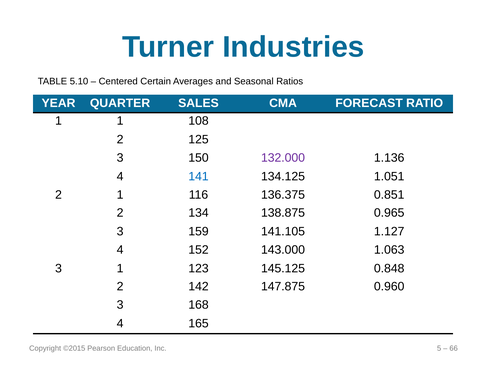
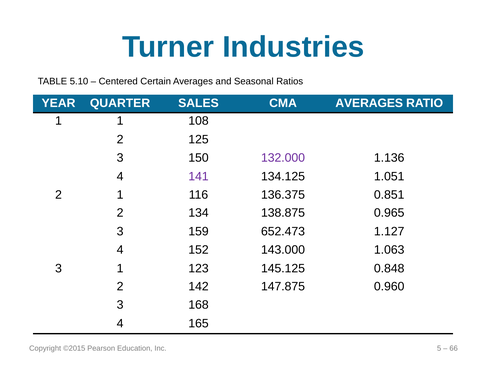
CMA FORECAST: FORECAST -> AVERAGES
141 colour: blue -> purple
141.105: 141.105 -> 652.473
